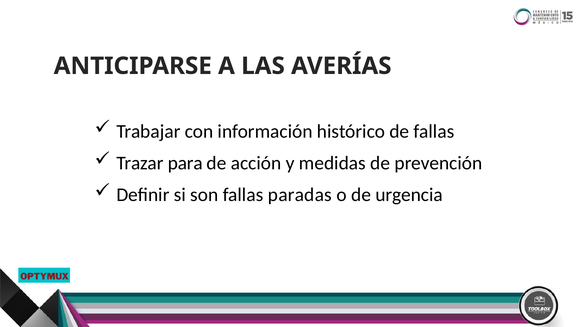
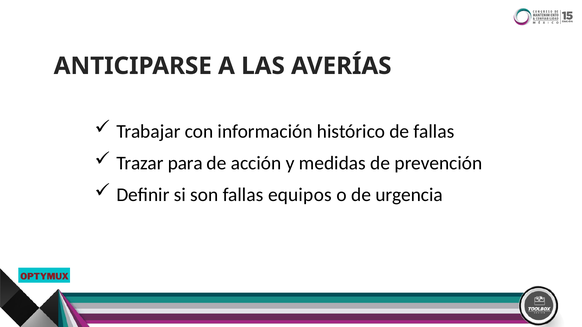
paradas: paradas -> equipos
